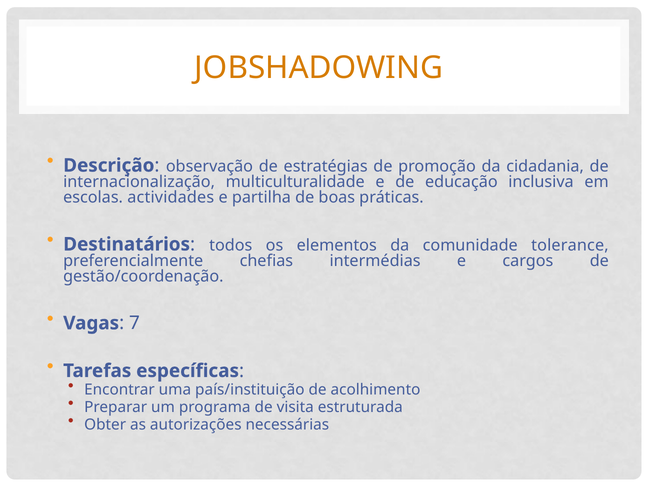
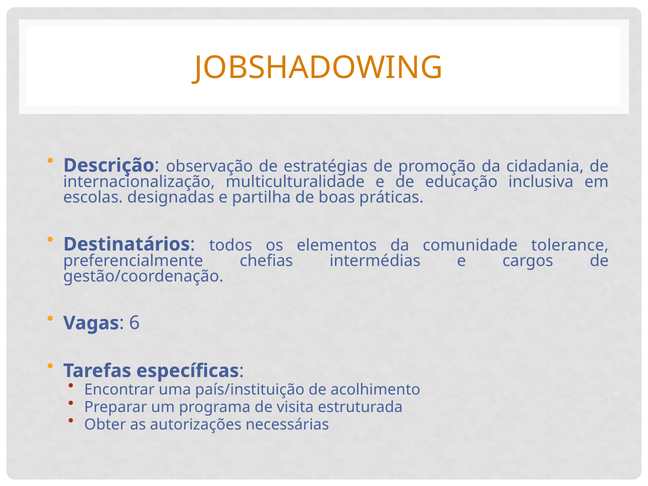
actividades: actividades -> designadas
7: 7 -> 6
